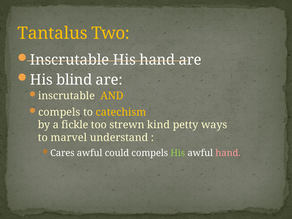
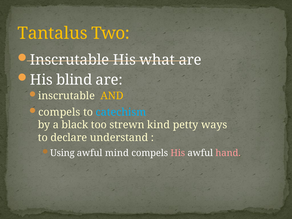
His hand: hand -> what
catechism colour: yellow -> light blue
fickle: fickle -> black
marvel: marvel -> declare
Cares: Cares -> Using
could: could -> mind
His at (178, 153) colour: light green -> pink
